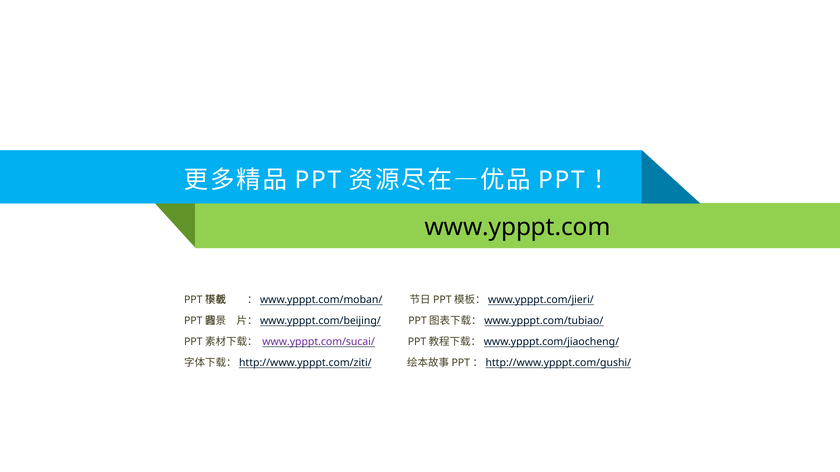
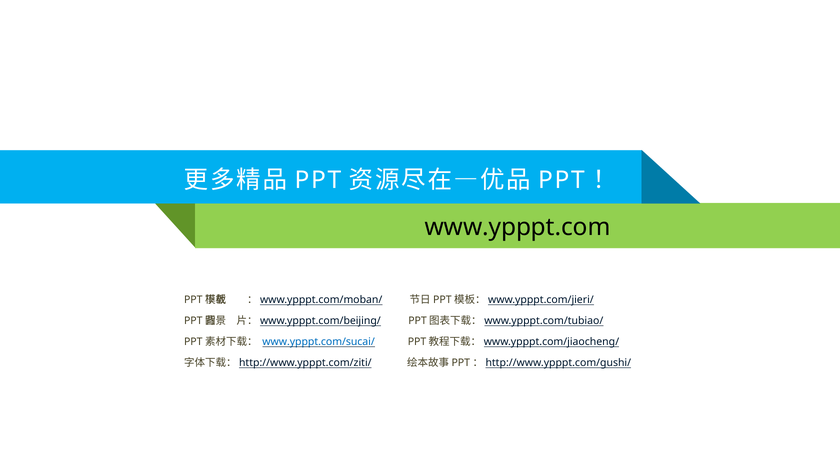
www.ypppt.com/sucai/ colour: purple -> blue
